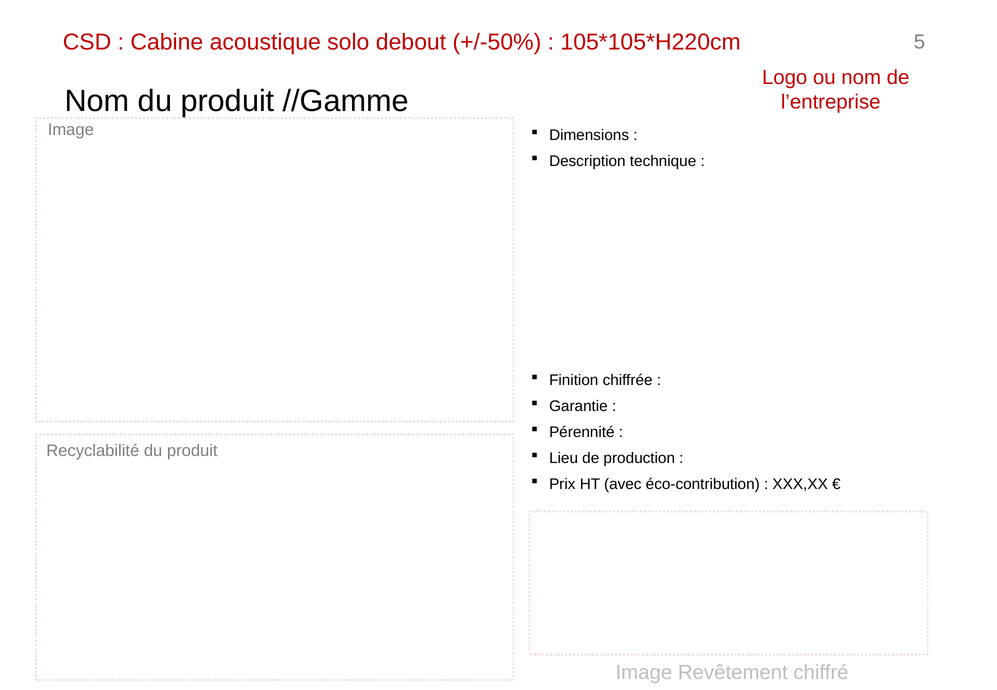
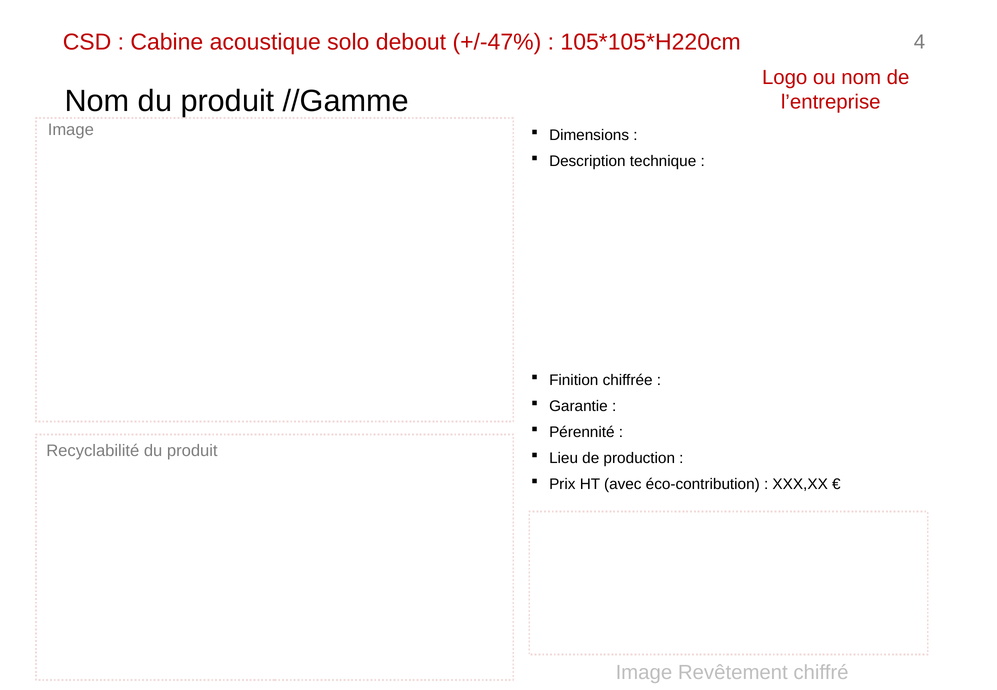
+/-50%: +/-50% -> +/-47%
5: 5 -> 4
